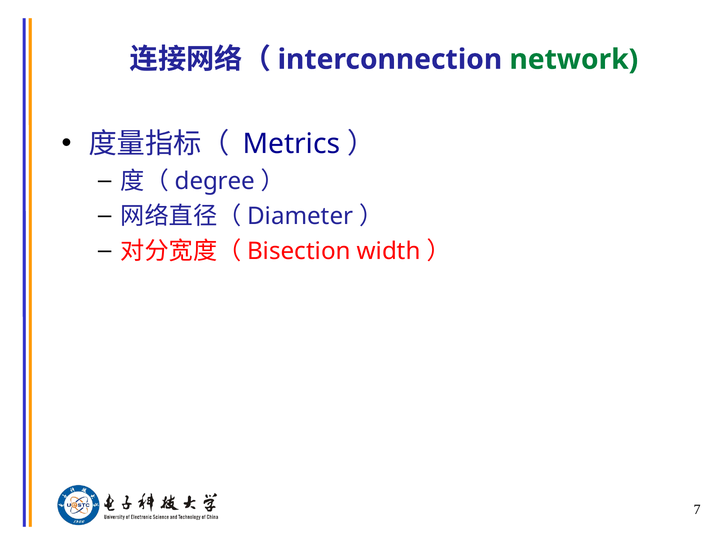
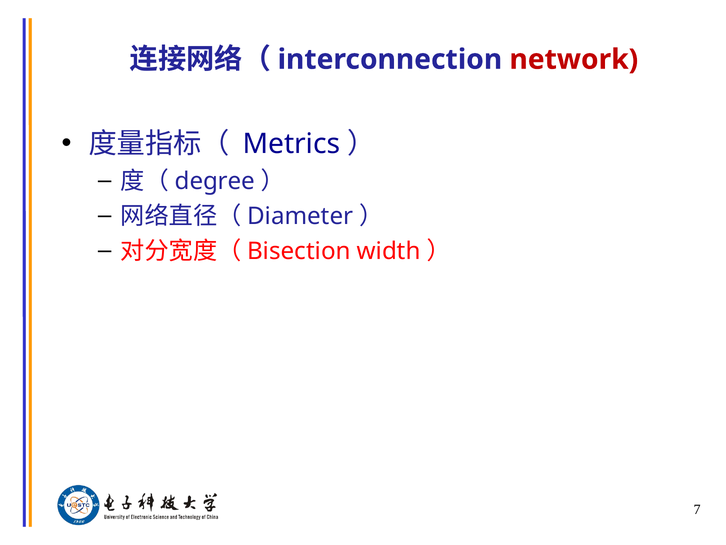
network colour: green -> red
